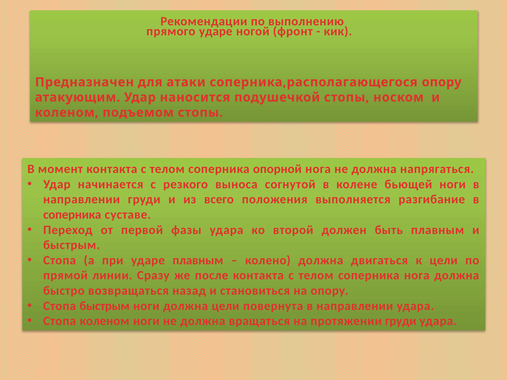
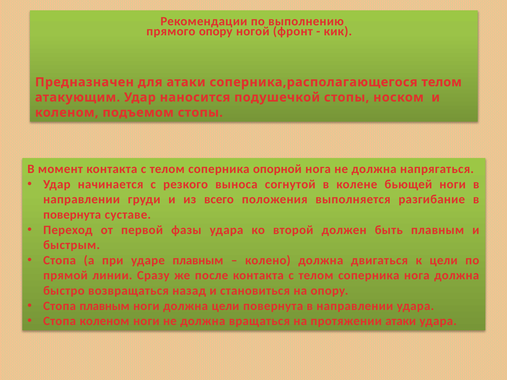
прямого ударе: ударе -> опору
соперника,располагающегося опору: опору -> телом
соперника at (72, 215): соперника -> повернута
Стопа быстрым: быстрым -> плавным
протяжении груди: груди -> атаки
